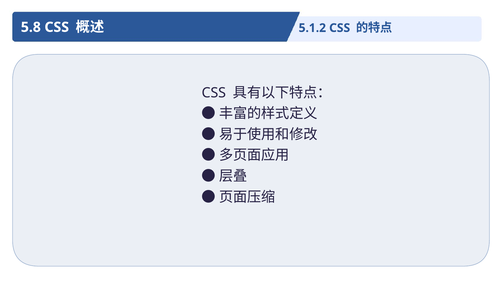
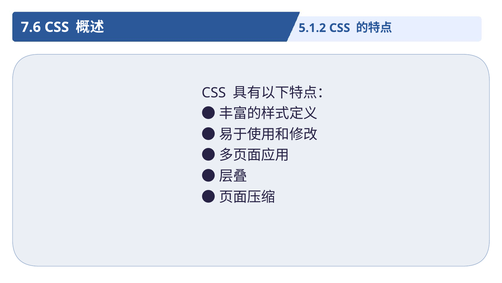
5.8: 5.8 -> 7.6
